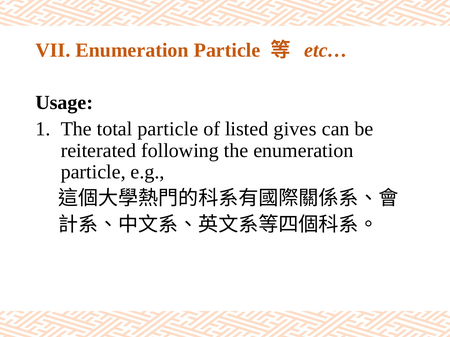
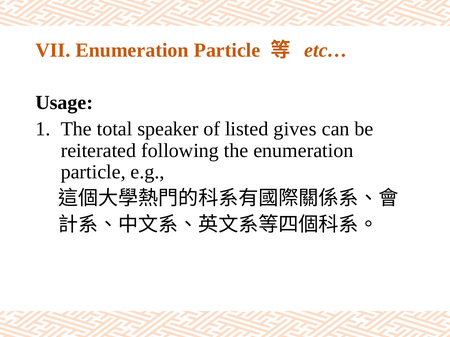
total particle: particle -> speaker
